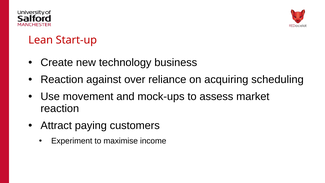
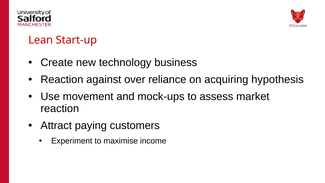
scheduling: scheduling -> hypothesis
